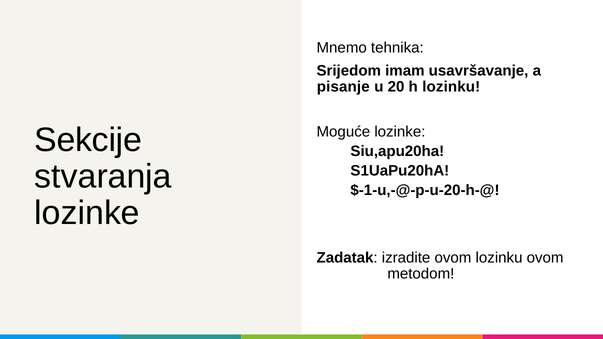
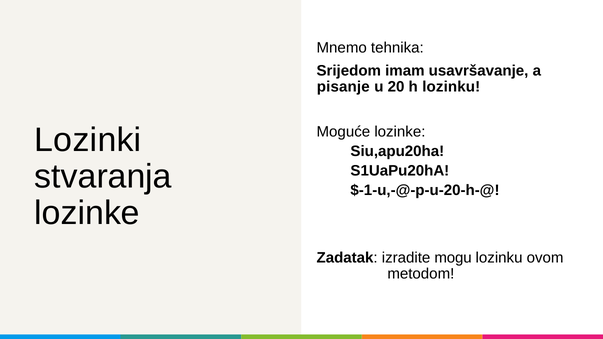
Sekcije: Sekcije -> Lozinki
izradite ovom: ovom -> mogu
